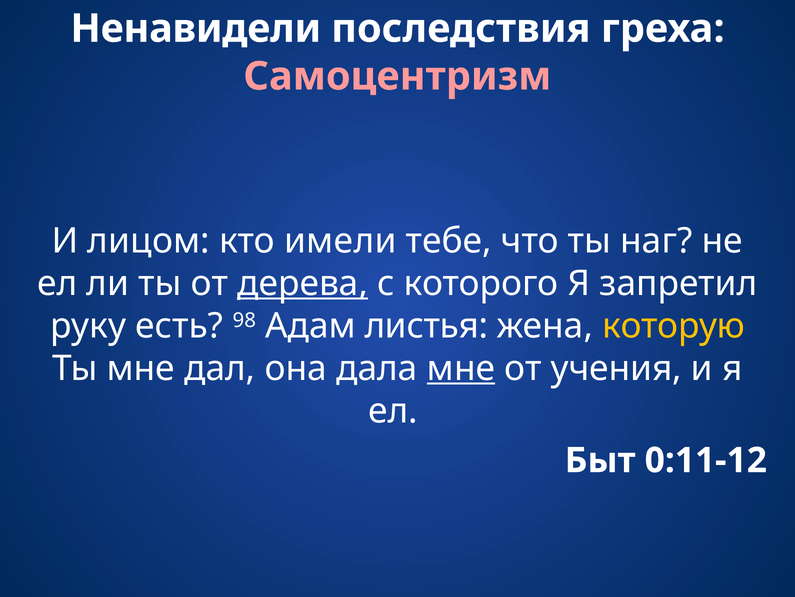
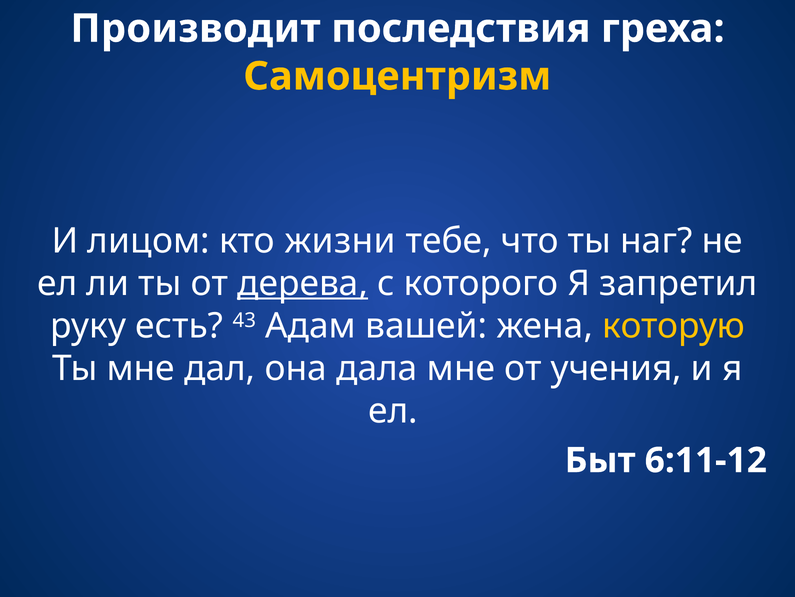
Ненавидели: Ненавидели -> Производит
Самоцентризм colour: pink -> yellow
имели: имели -> жизни
98: 98 -> 43
листья: листья -> вашей
мне at (461, 368) underline: present -> none
0:11-12: 0:11-12 -> 6:11-12
